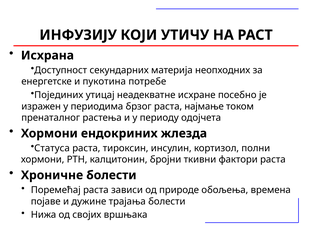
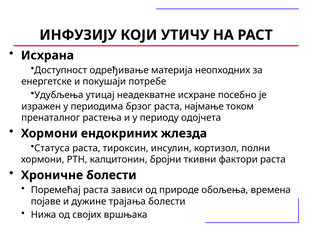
секундарних: секундарних -> одређивање
пукотина: пукотина -> покушаји
Појединих: Појединих -> Удубљења
